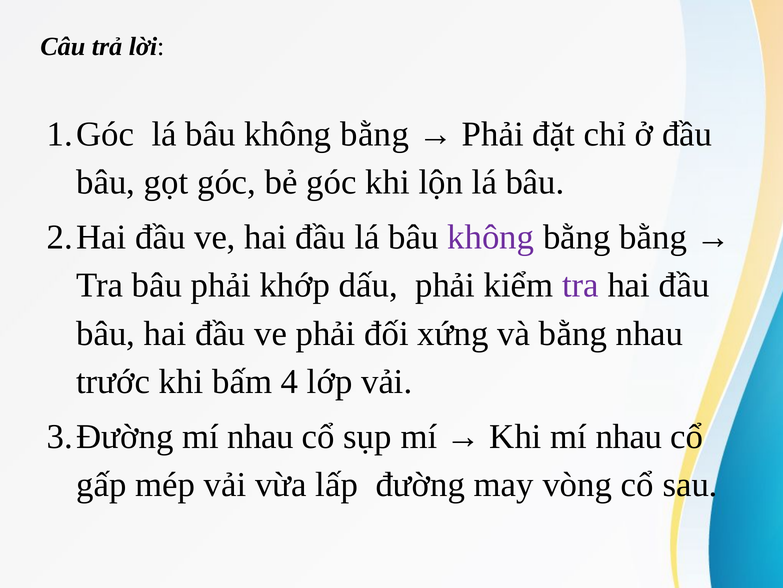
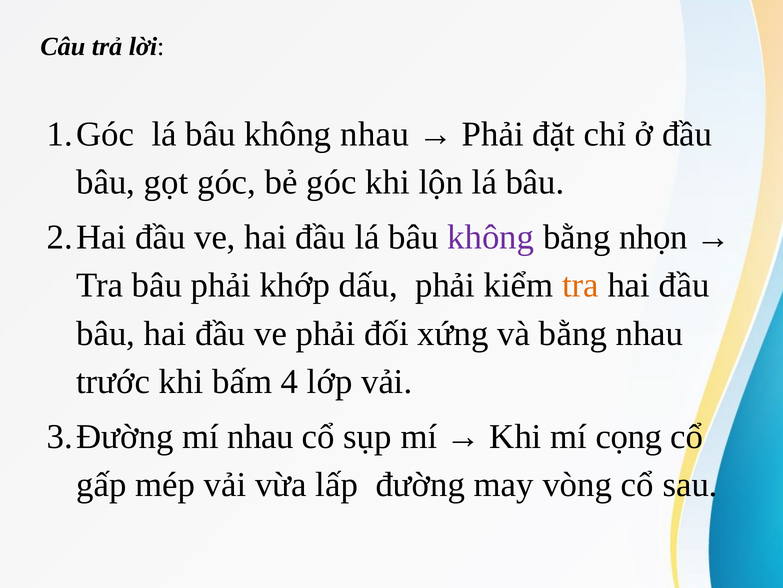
bằng at (375, 134): bằng -> nhau
bằng bằng: bằng -> nhọn
tra at (580, 285) colour: purple -> orange
Khi mí nhau: nhau -> cọng
